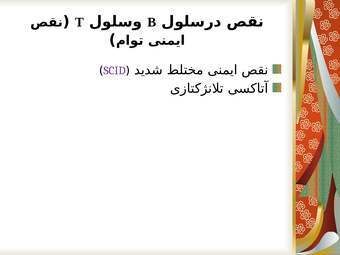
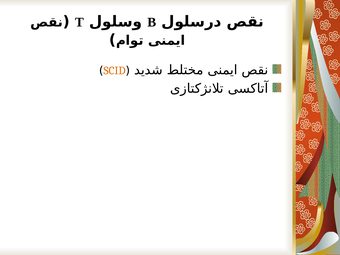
SCID colour: purple -> orange
